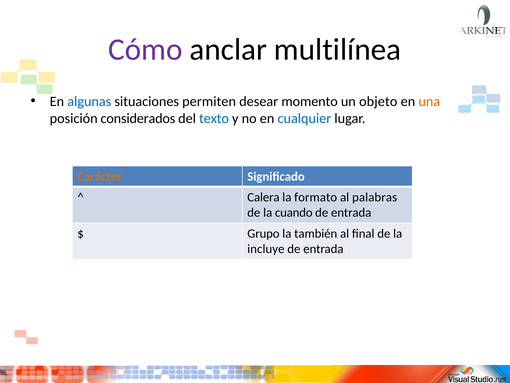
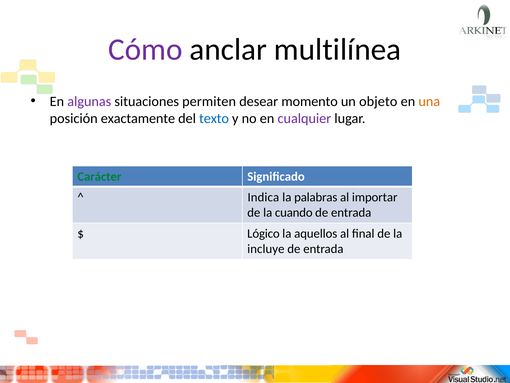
algunas colour: blue -> purple
considerados: considerados -> exactamente
cualquier colour: blue -> purple
Carácter colour: orange -> green
Calera: Calera -> Indica
formato: formato -> palabras
palabras: palabras -> importar
Grupo: Grupo -> Lógico
también: también -> aquellos
